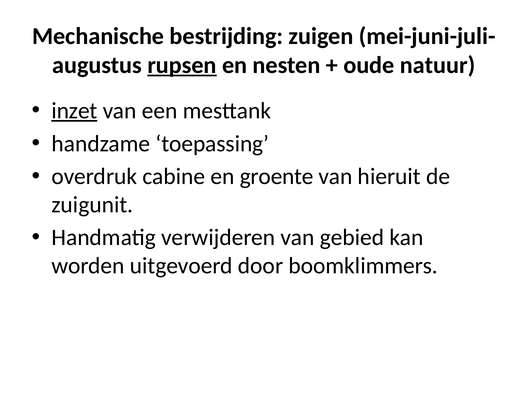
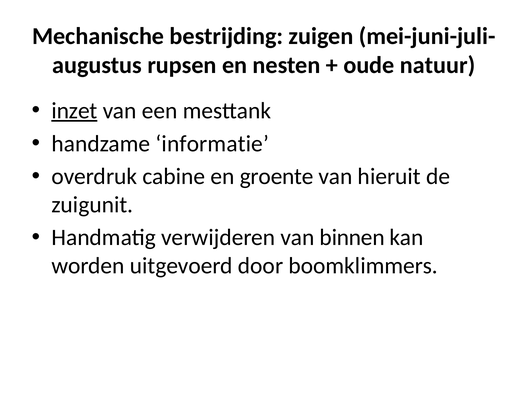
rupsen underline: present -> none
toepassing: toepassing -> informatie
gebied: gebied -> binnen
